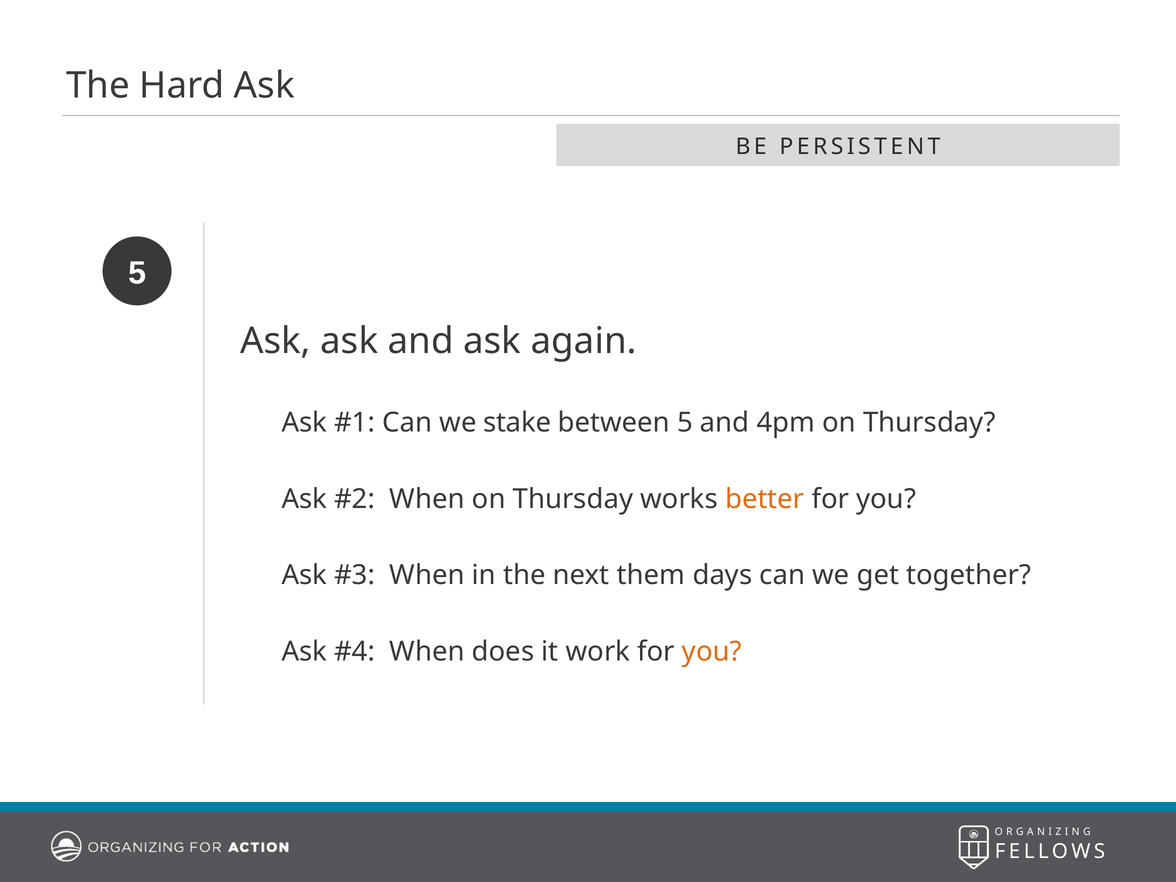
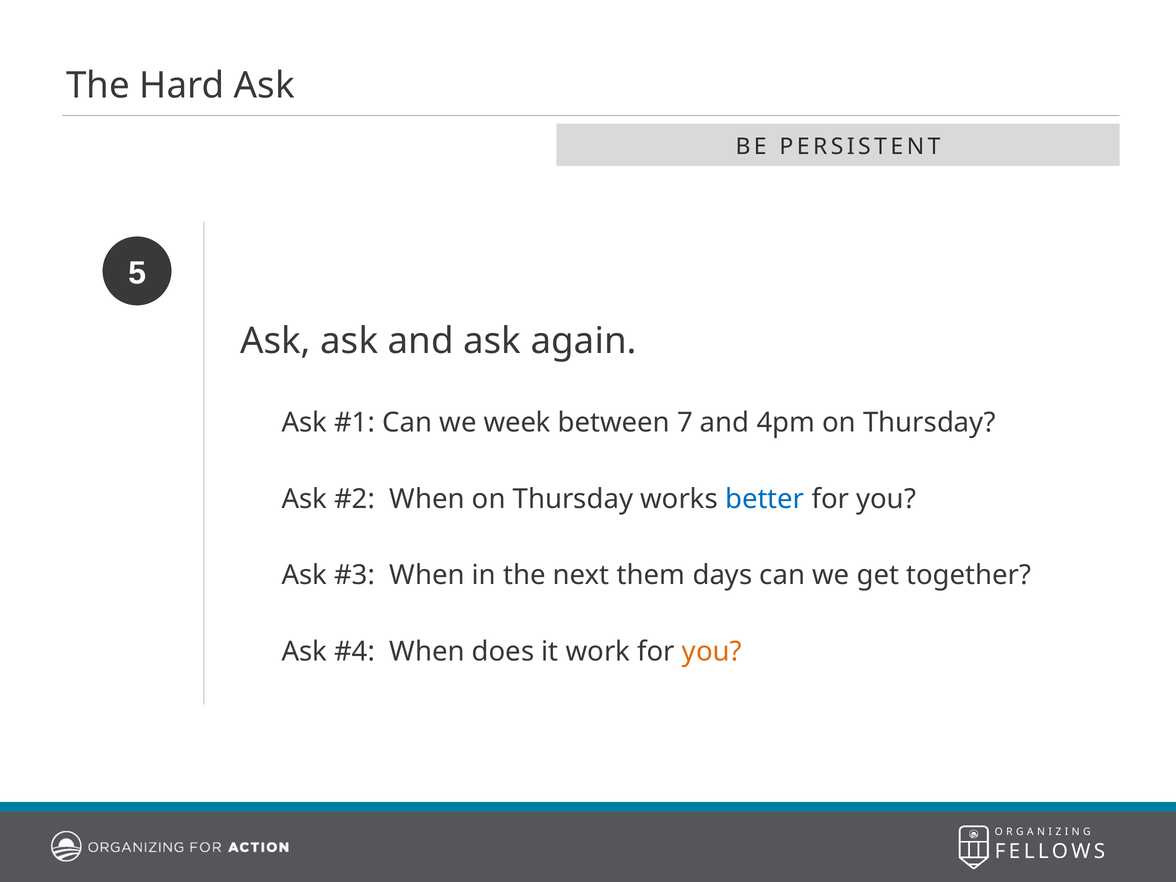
stake: stake -> week
between 5: 5 -> 7
better colour: orange -> blue
